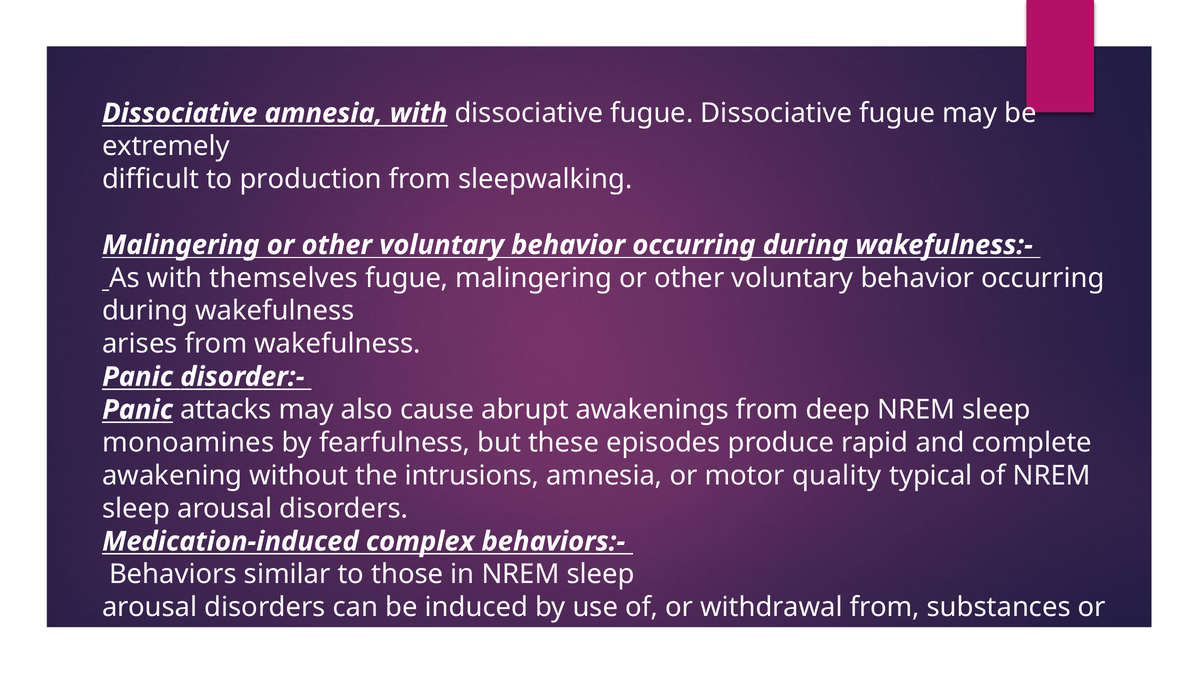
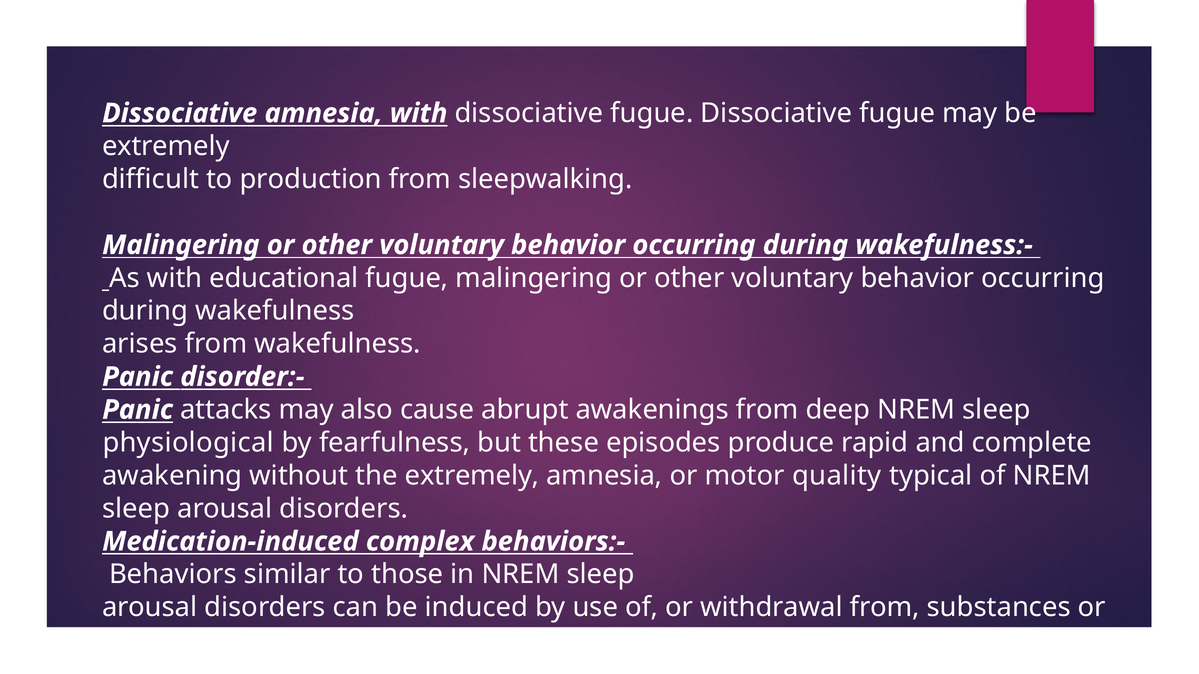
themselves: themselves -> educational
monoamines: monoamines -> physiological
the intrusions: intrusions -> extremely
